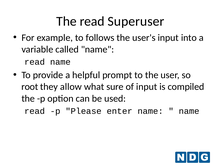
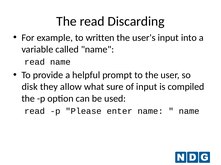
Superuser: Superuser -> Discarding
follows: follows -> written
root: root -> disk
